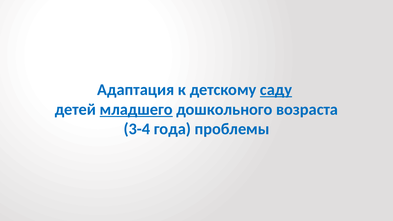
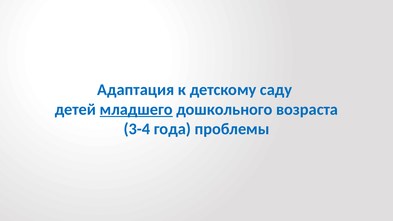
саду underline: present -> none
